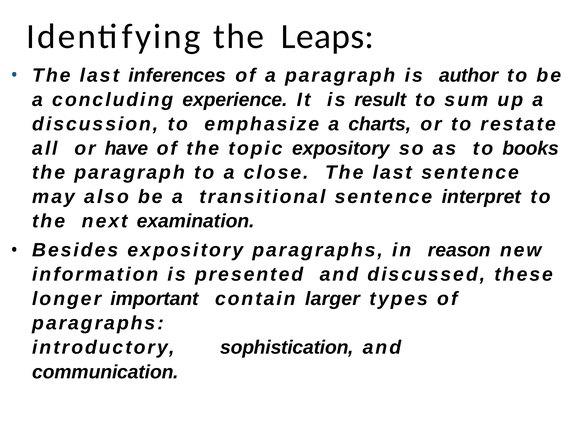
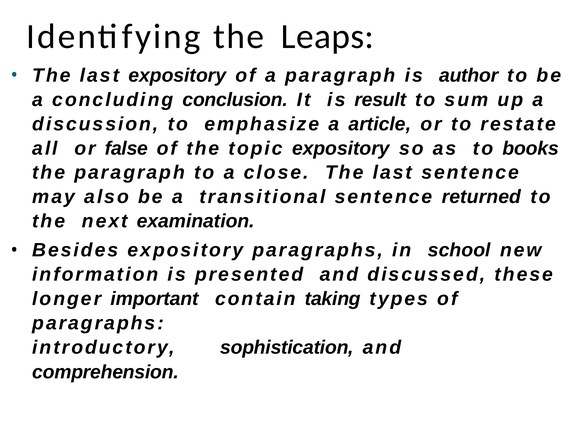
last inferences: inferences -> expository
experience: experience -> conclusion
charts: charts -> article
have: have -> false
interpret: interpret -> returned
reason: reason -> school
larger: larger -> taking
communication: communication -> comprehension
